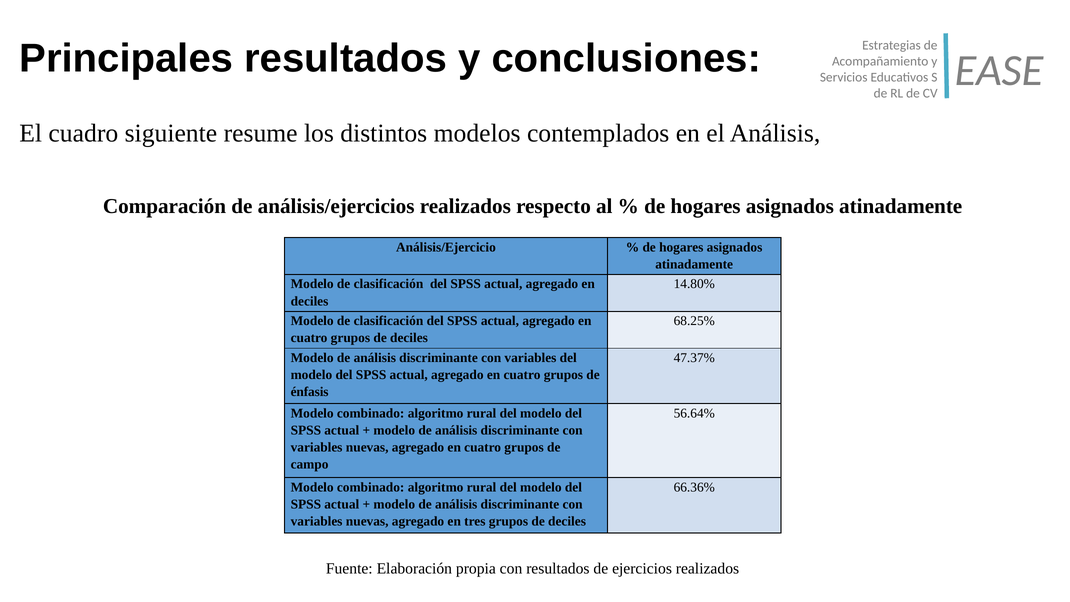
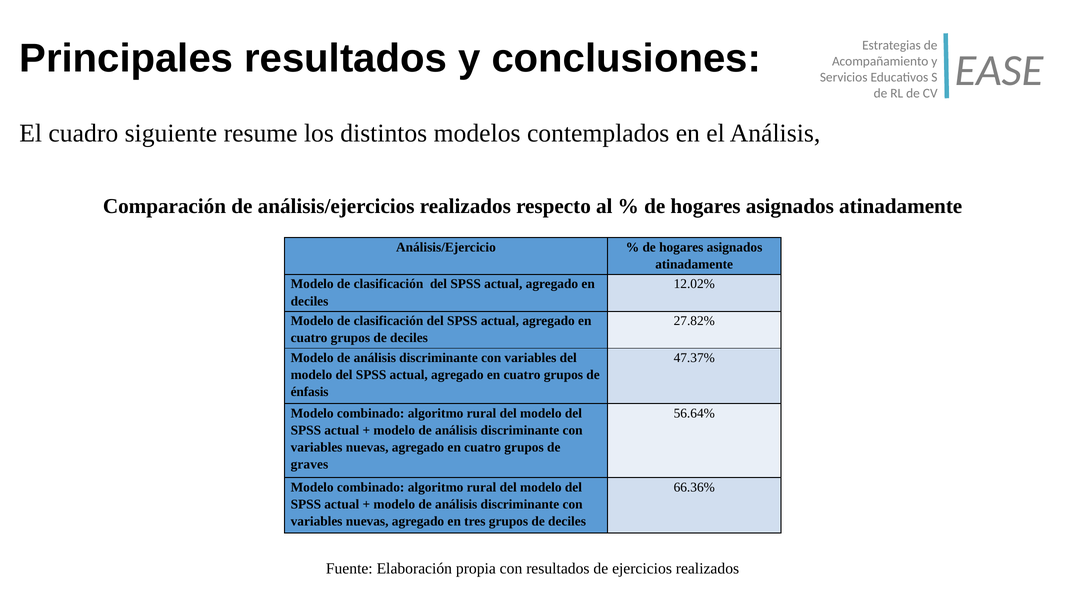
14.80%: 14.80% -> 12.02%
68.25%: 68.25% -> 27.82%
campo: campo -> graves
